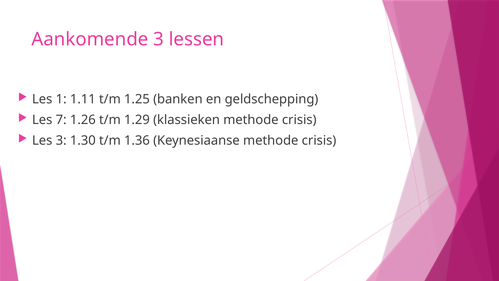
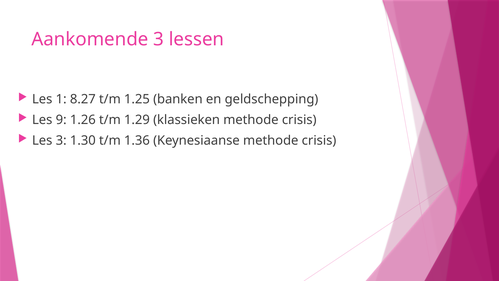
1.11: 1.11 -> 8.27
7: 7 -> 9
